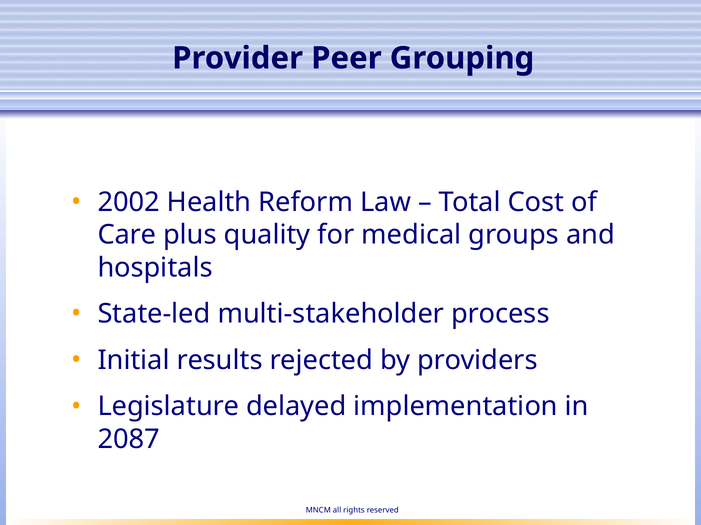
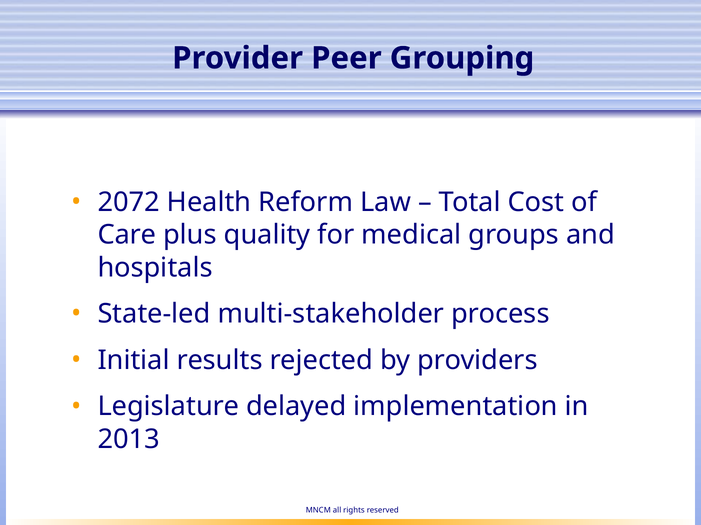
2002: 2002 -> 2072
2087: 2087 -> 2013
